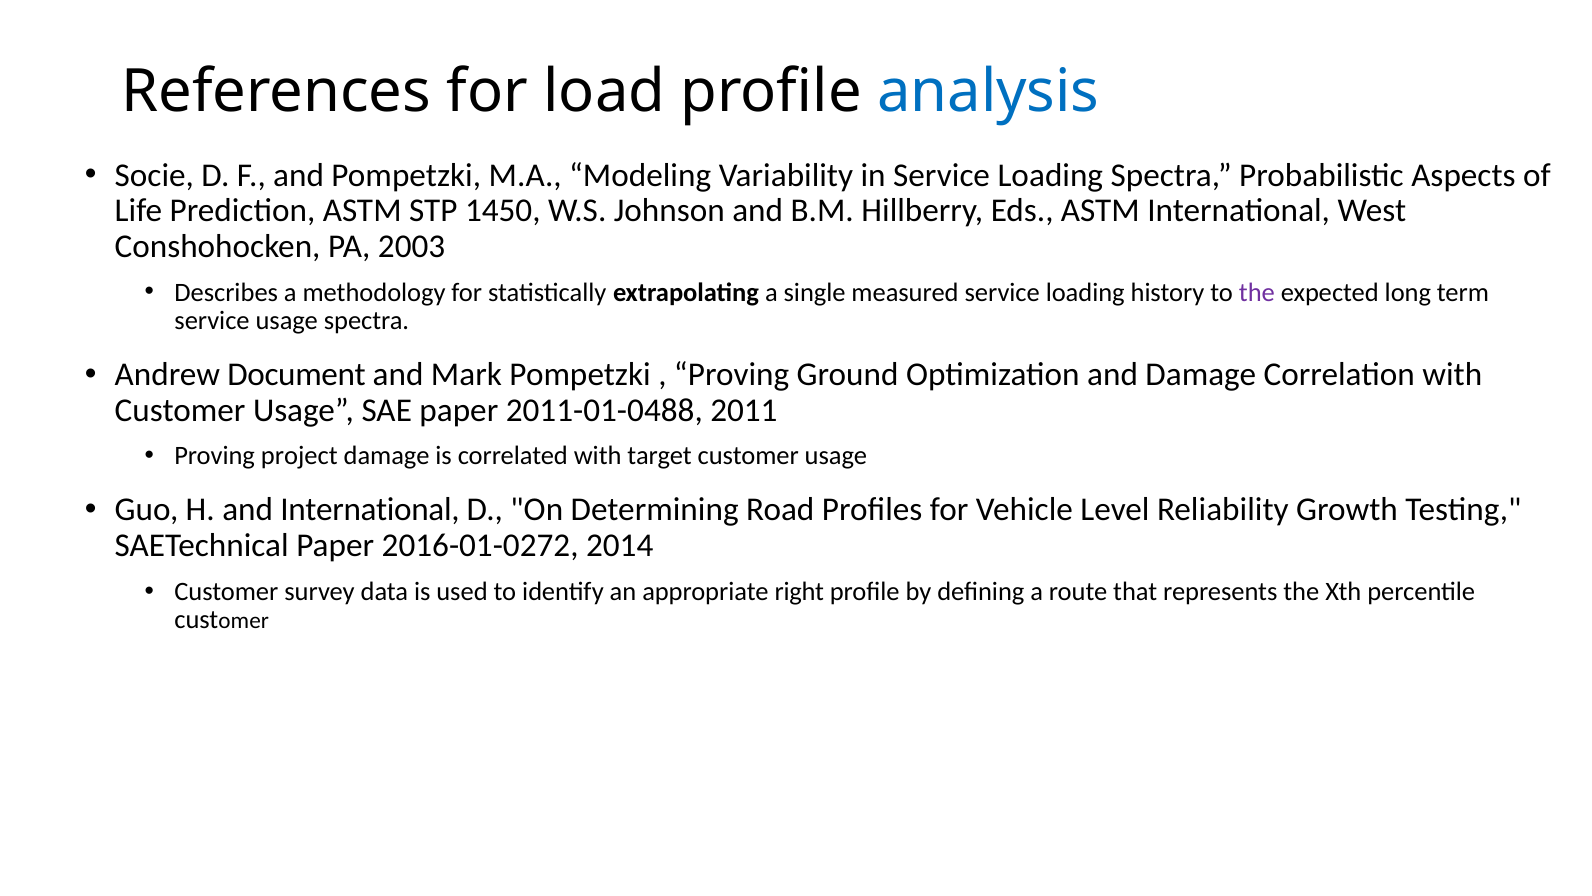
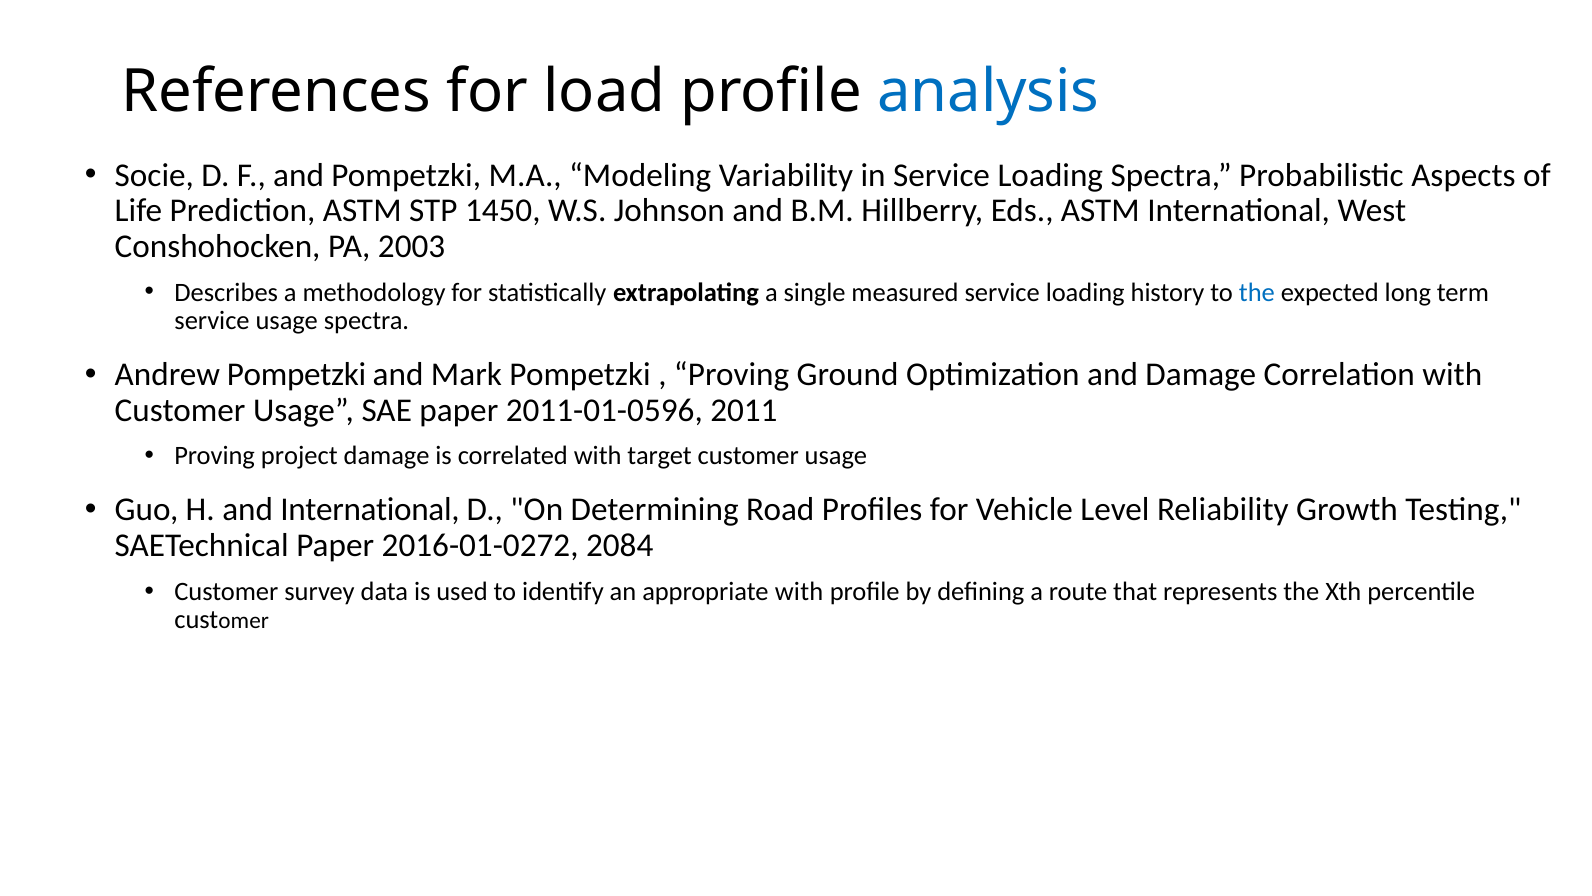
the at (1257, 292) colour: purple -> blue
Andrew Document: Document -> Pompetzki
2011-01-0488: 2011-01-0488 -> 2011-01-0596
2014: 2014 -> 2084
appropriate right: right -> with
